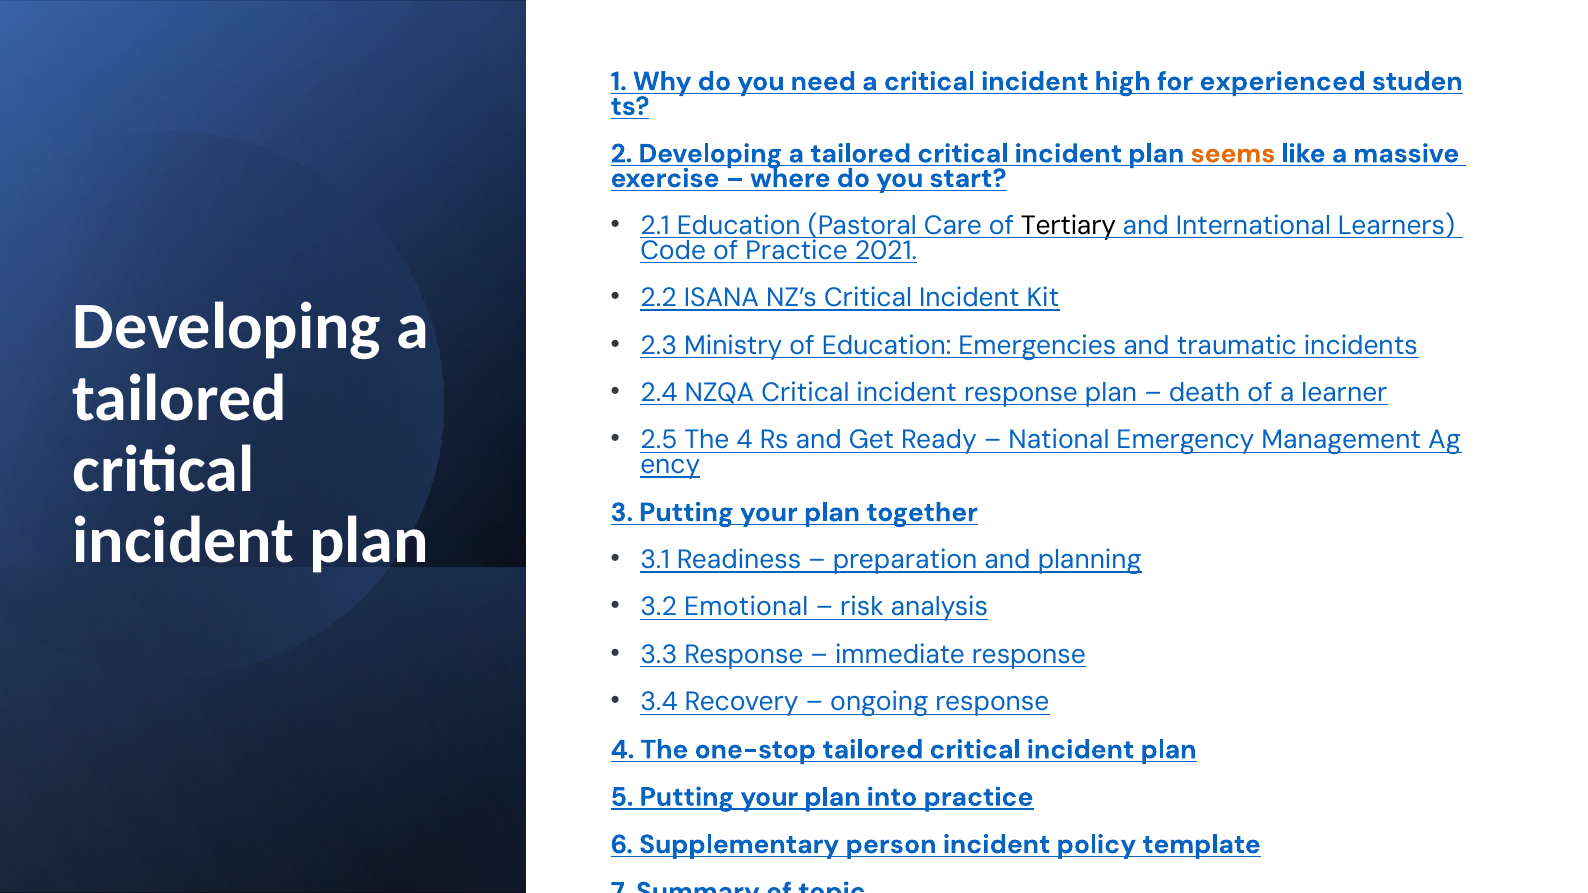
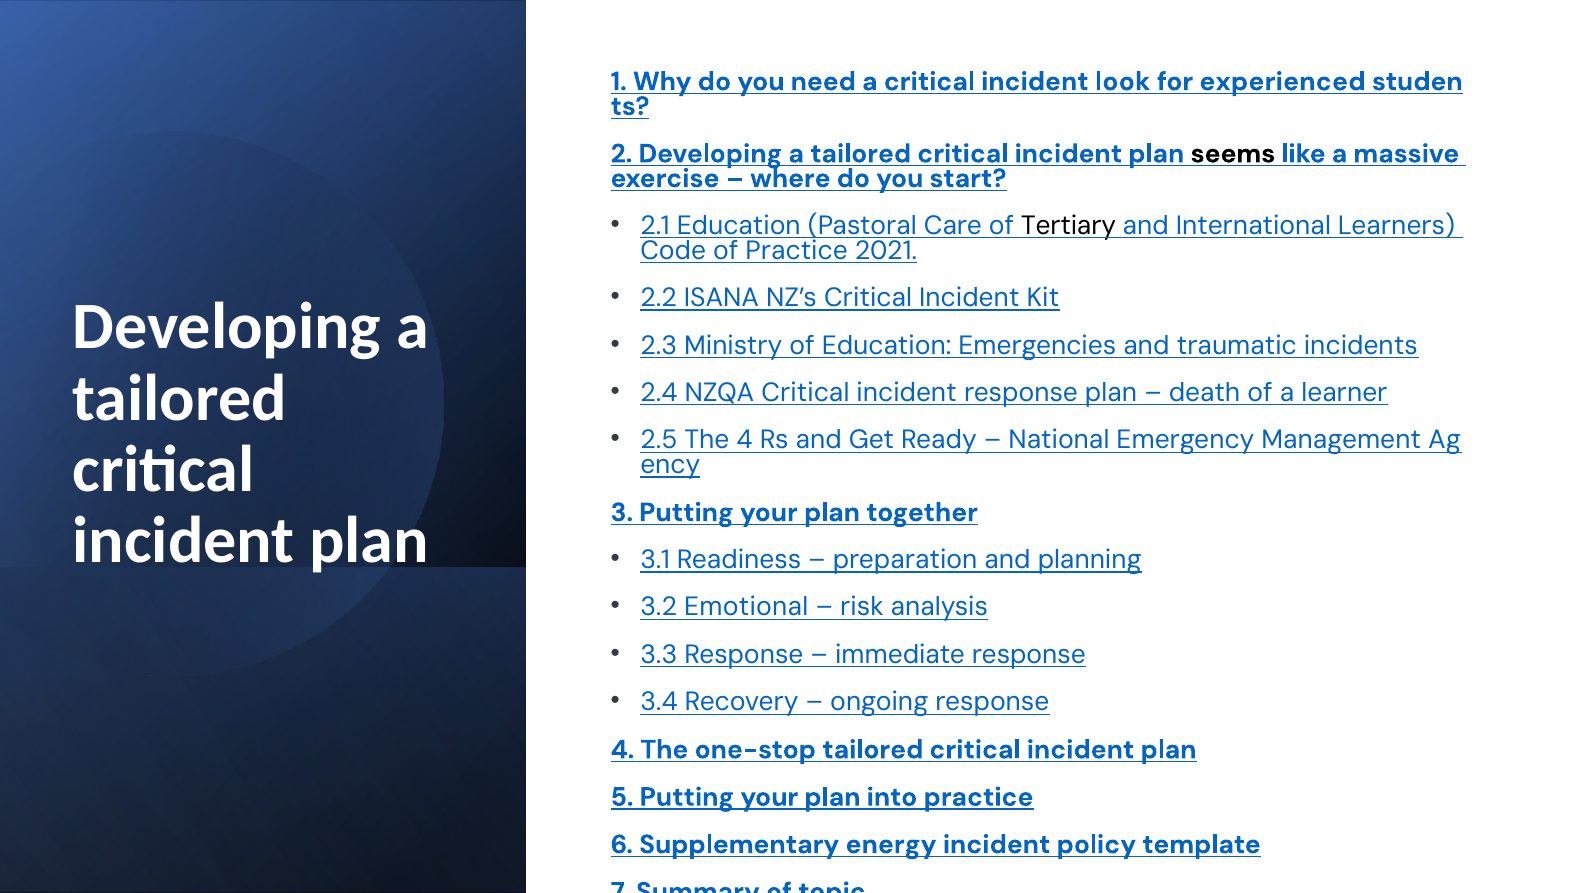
high: high -> look
seems colour: orange -> black
person: person -> energy
